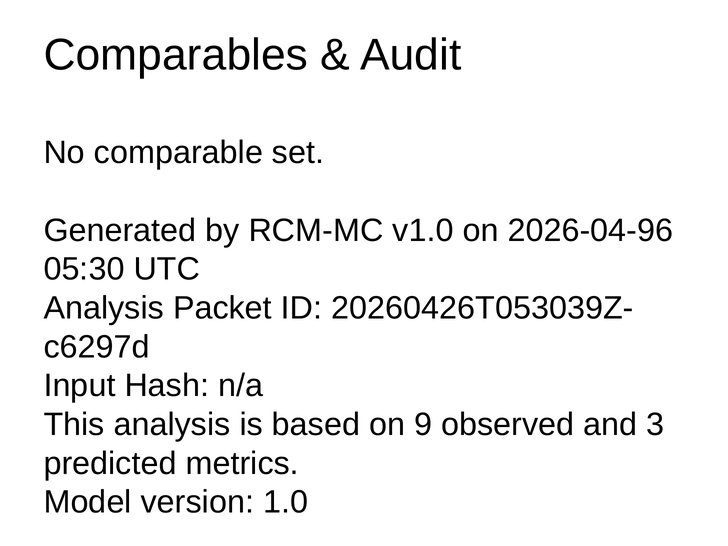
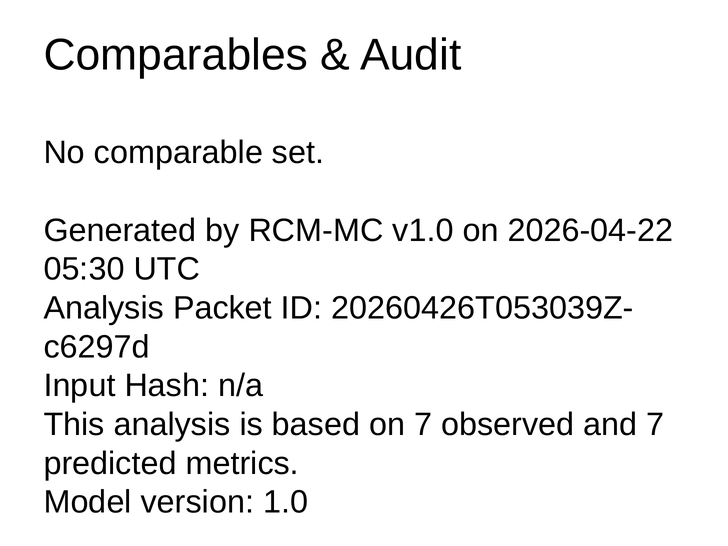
2026-04-96: 2026-04-96 -> 2026-04-22
on 9: 9 -> 7
and 3: 3 -> 7
